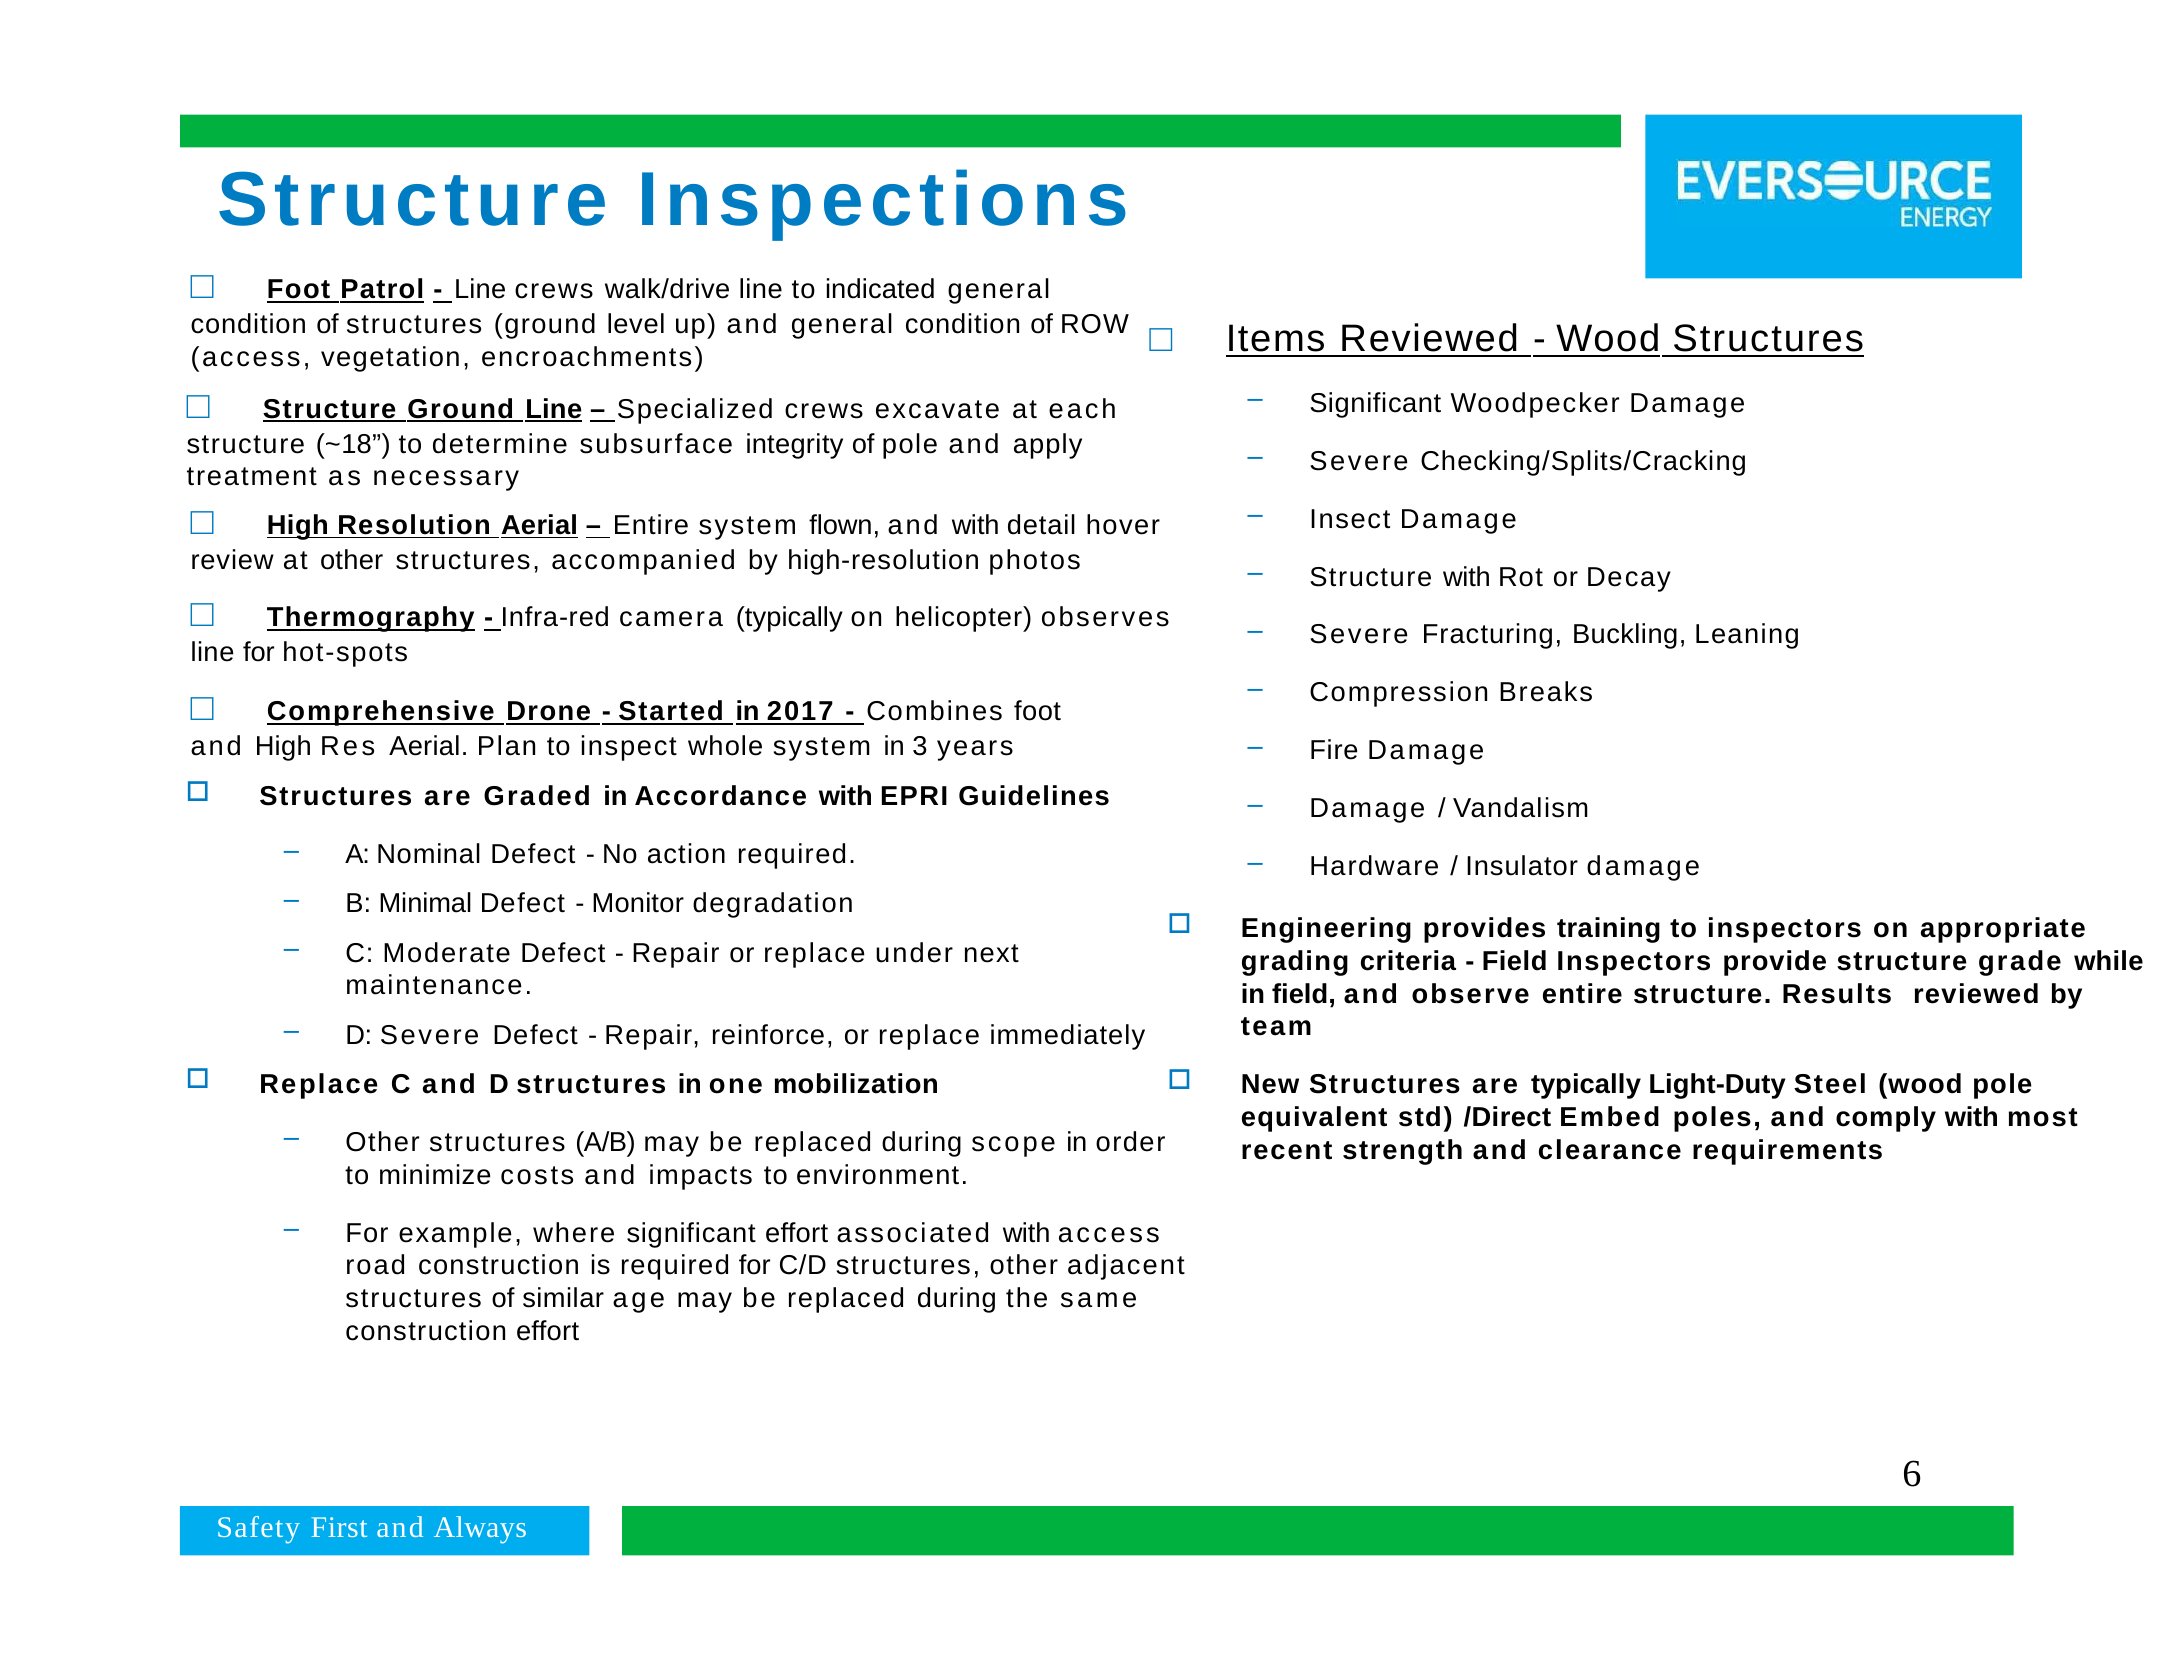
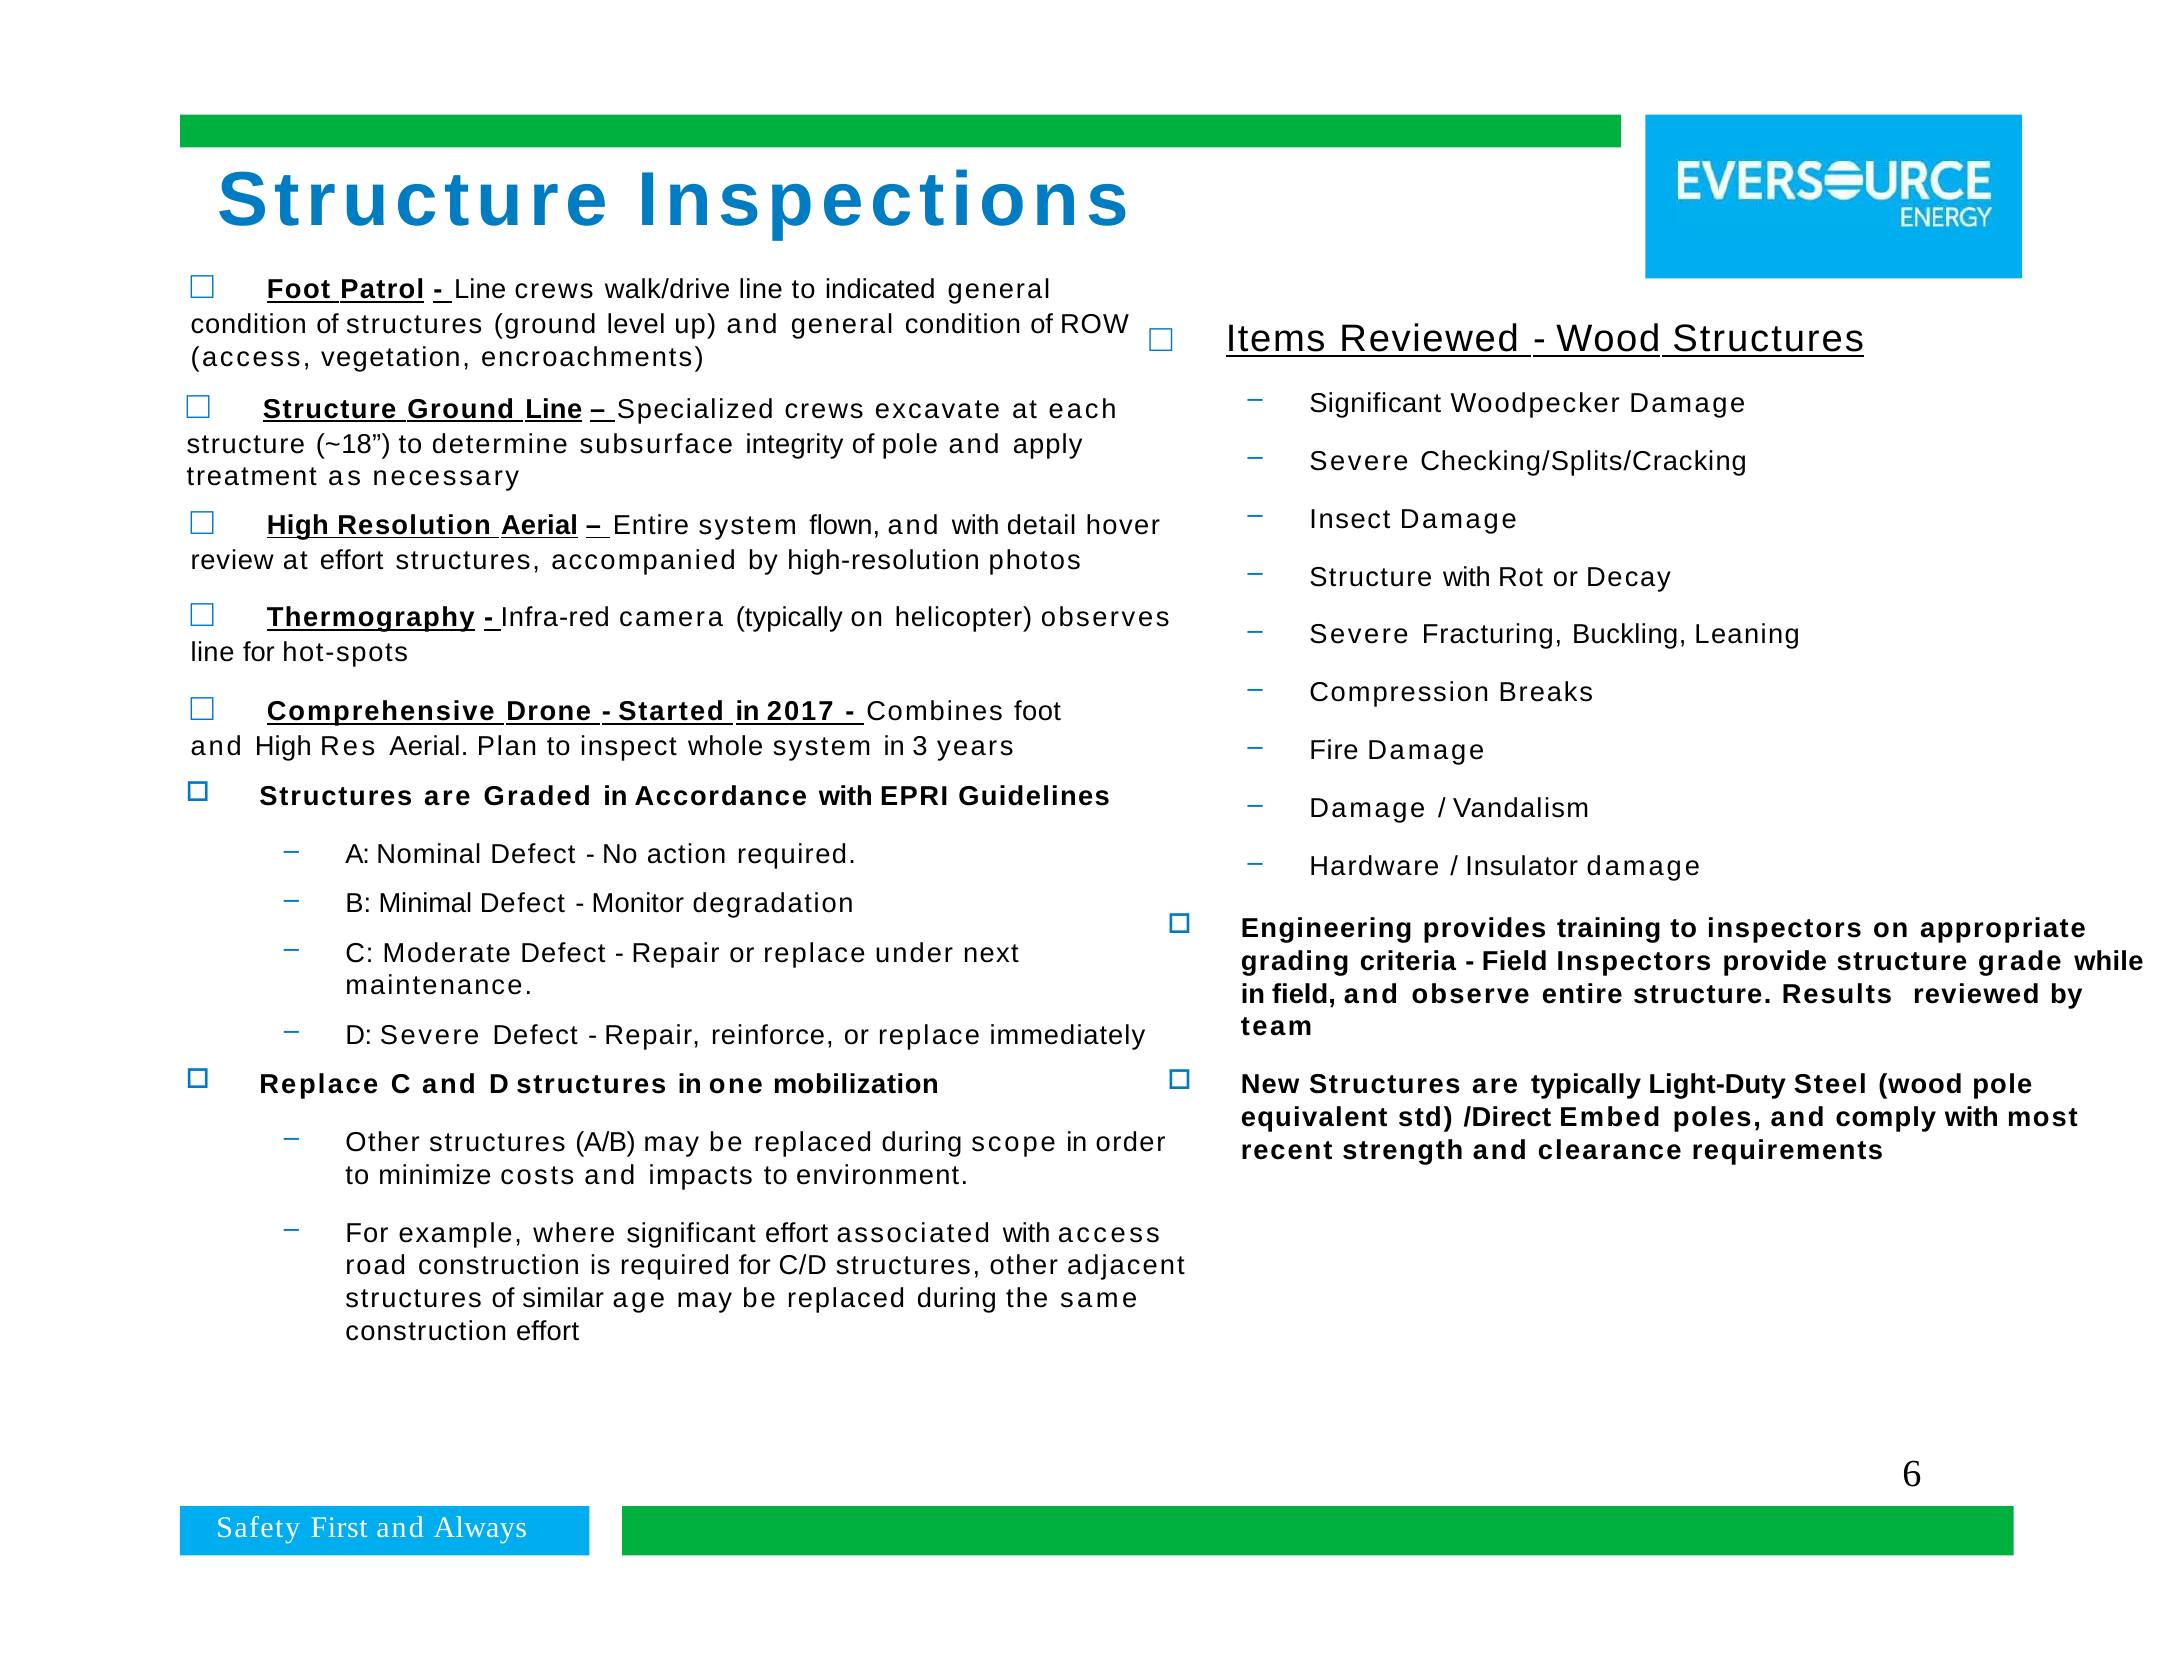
at other: other -> effort
